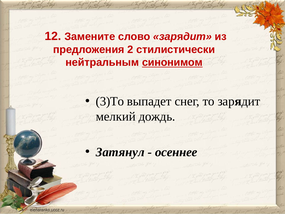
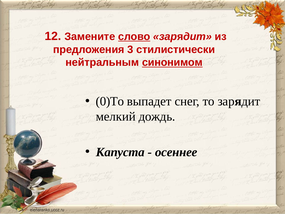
слово underline: none -> present
2: 2 -> 3
3)То: 3)То -> 0)То
Затянул: Затянул -> Капуста
